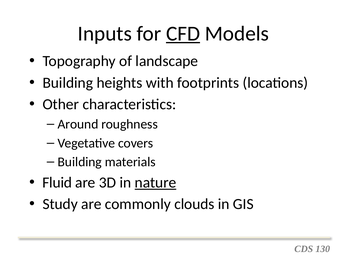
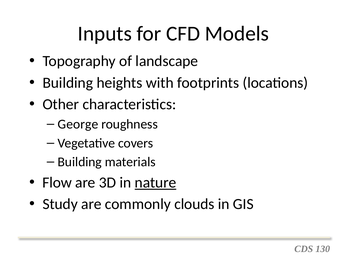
CFD underline: present -> none
Around: Around -> George
Fluid: Fluid -> Flow
